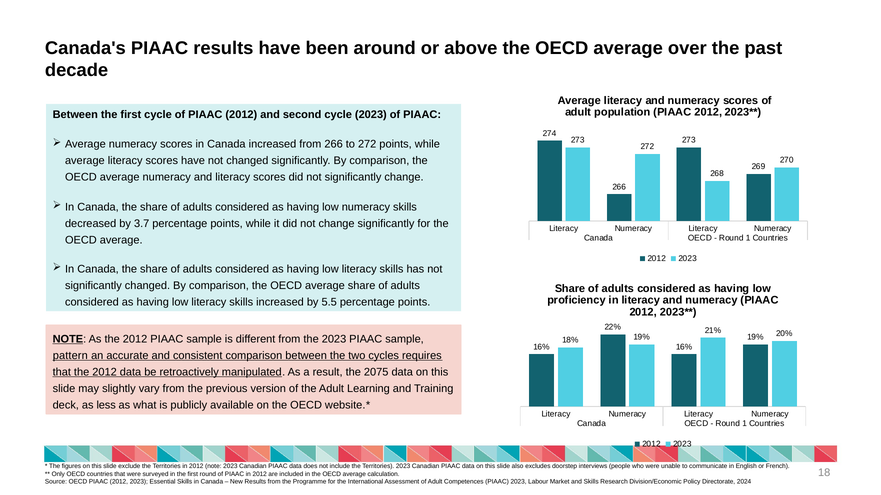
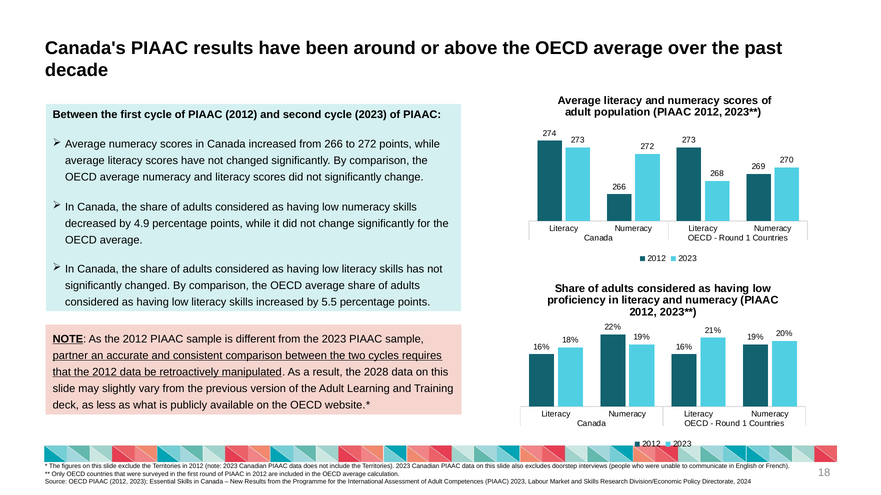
3.7: 3.7 -> 4.9
pattern: pattern -> partner
2075: 2075 -> 2028
